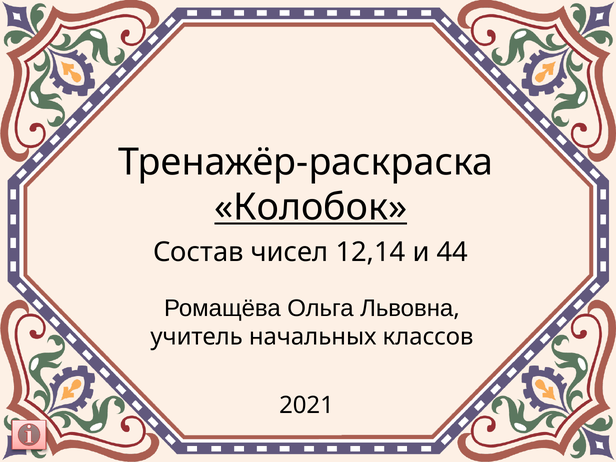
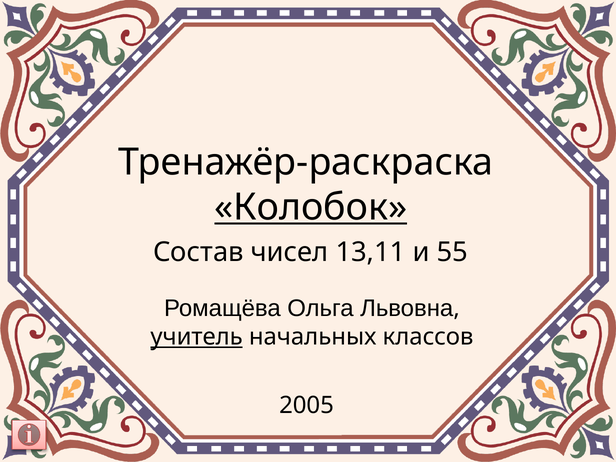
12,14: 12,14 -> 13,11
44: 44 -> 55
учитель underline: none -> present
2021: 2021 -> 2005
